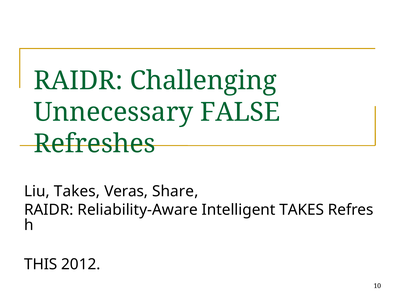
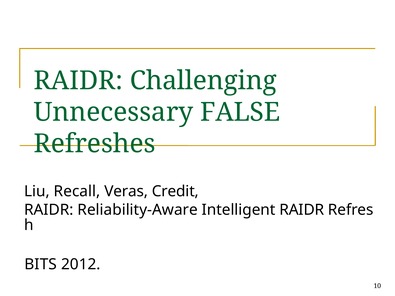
Liu Takes: Takes -> Recall
Share: Share -> Credit
Intelligent TAKES: TAKES -> RAIDR
THIS: THIS -> BITS
